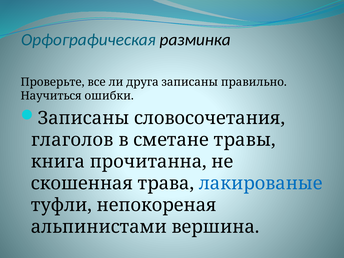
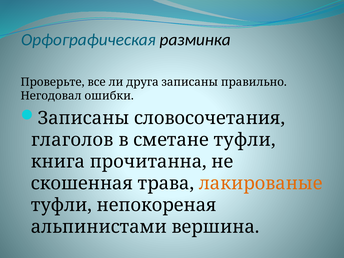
Научиться: Научиться -> Негодовал
сметане травы: травы -> туфли
лакированые colour: blue -> orange
